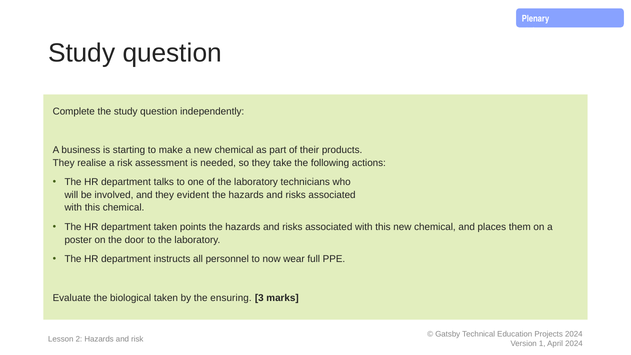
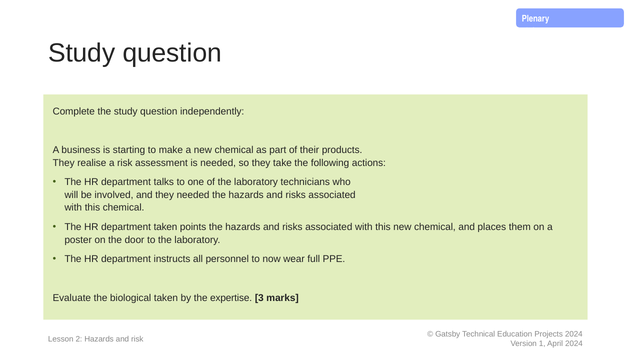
they evident: evident -> needed
ensuring: ensuring -> expertise
